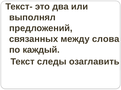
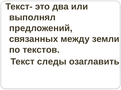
слова: слова -> земли
каждый: каждый -> текстов
